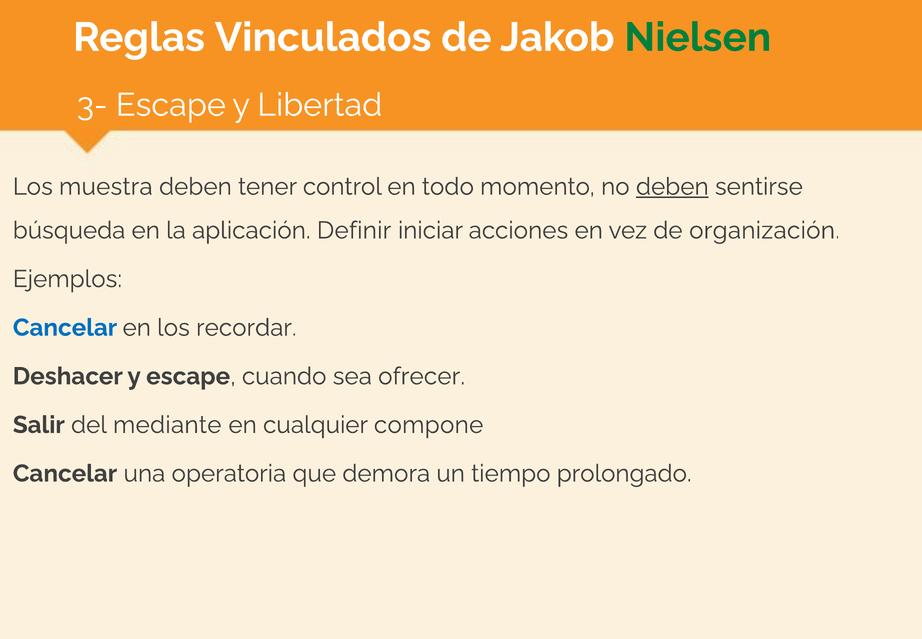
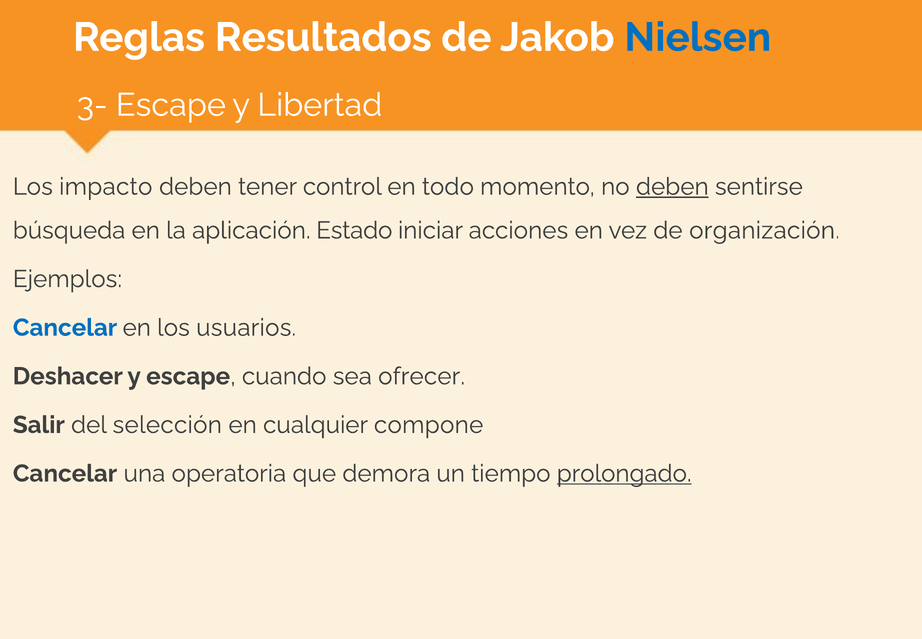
Vinculados: Vinculados -> Resultados
Nielsen colour: green -> blue
muestra: muestra -> impacto
Definir: Definir -> Estado
recordar: recordar -> usuarios
mediante: mediante -> selección
prolongado underline: none -> present
